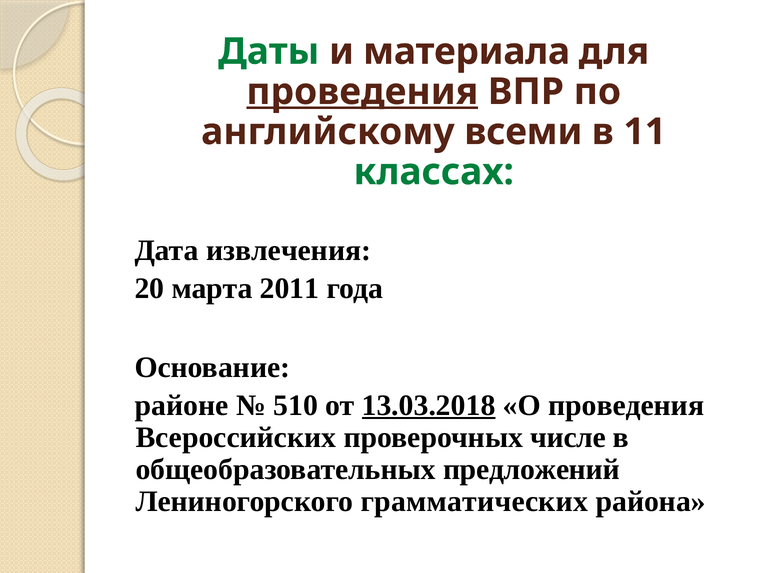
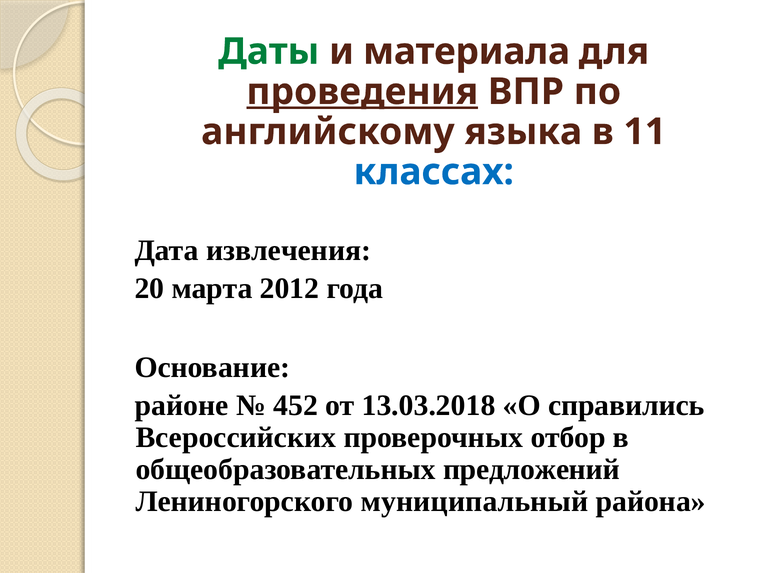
всеми: всеми -> языка
классах colour: green -> blue
2011: 2011 -> 2012
510: 510 -> 452
13.03.2018 underline: present -> none
О проведения: проведения -> справились
числе: числе -> отбор
грамматических: грамматических -> муниципальный
